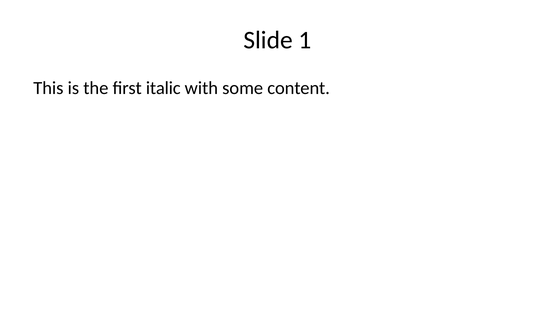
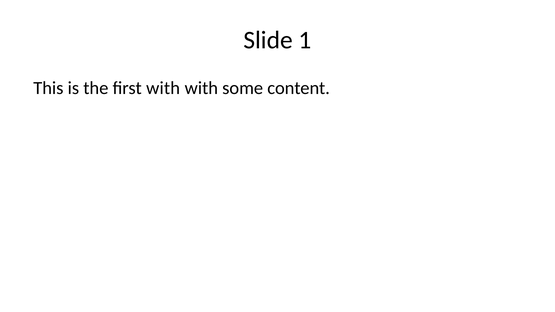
first italic: italic -> with
